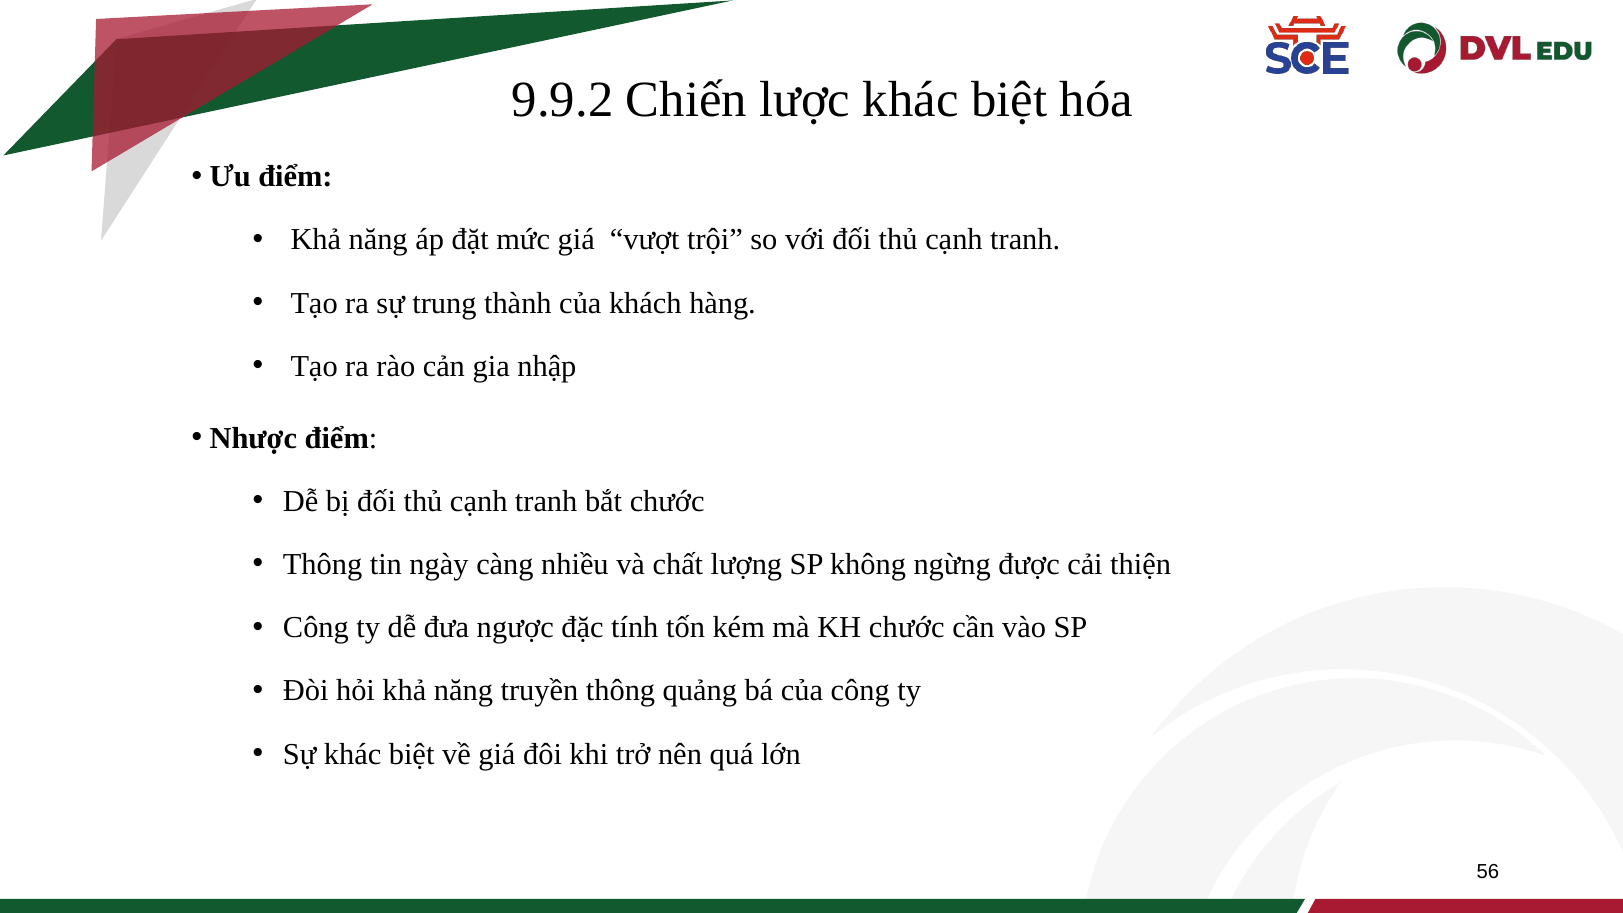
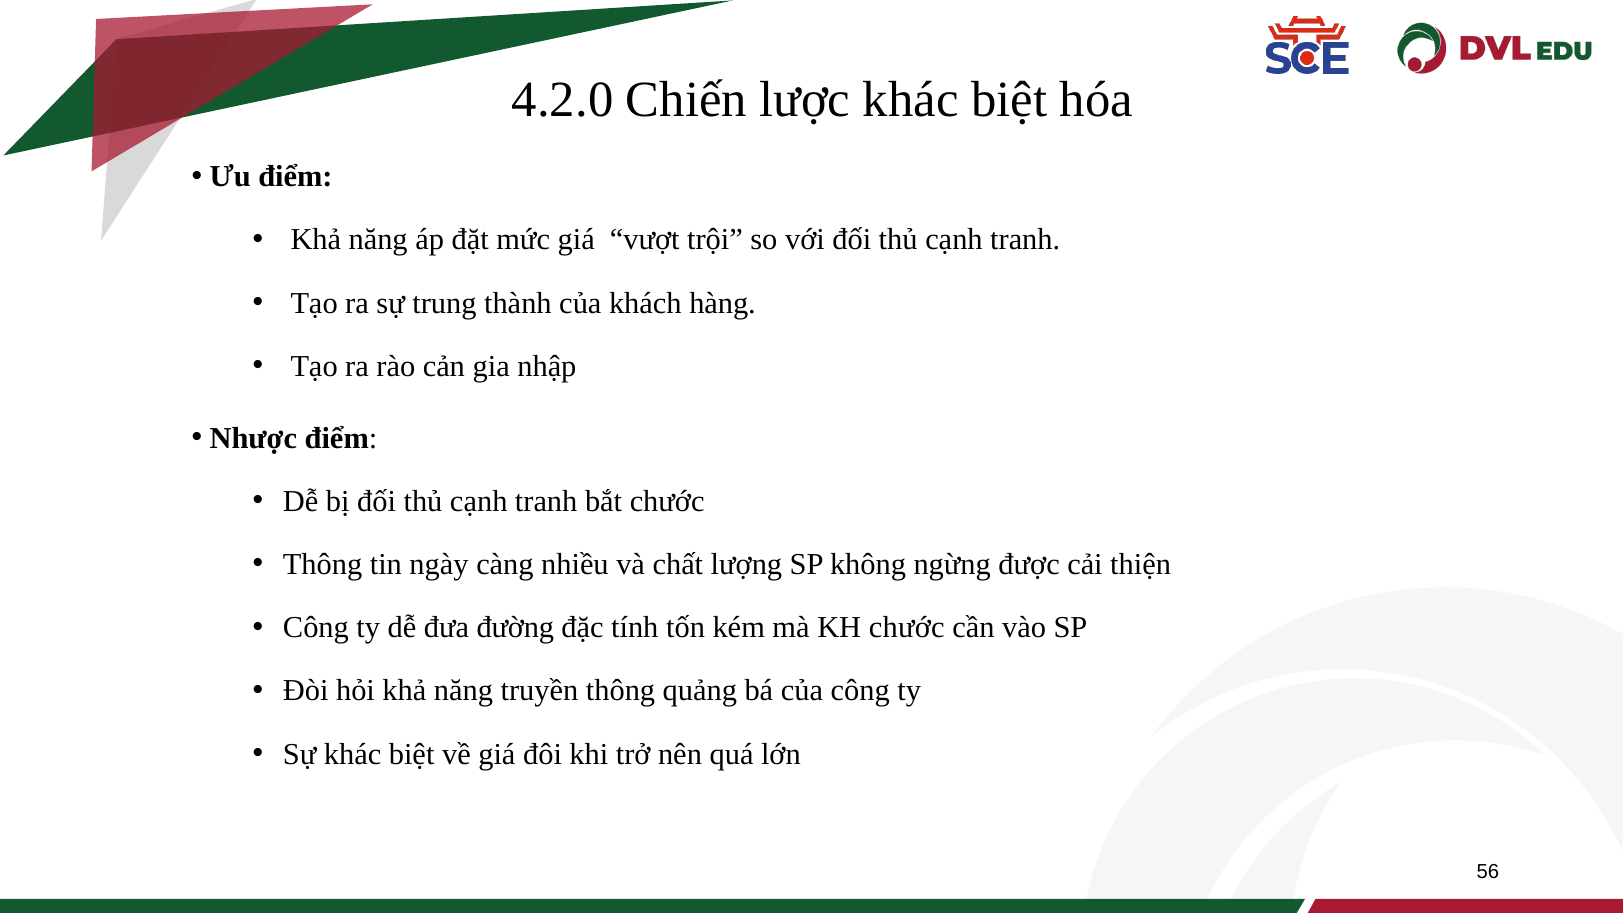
9.9.2: 9.9.2 -> 4.2.0
ngược: ngược -> đường
